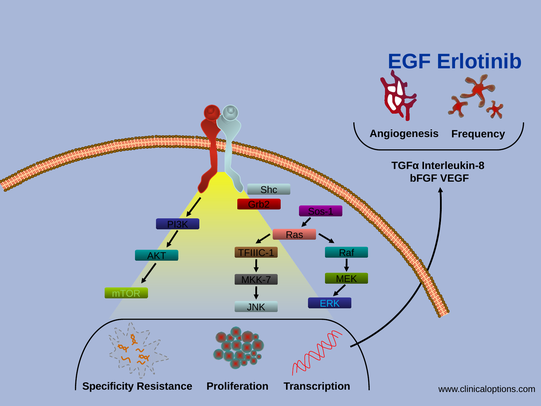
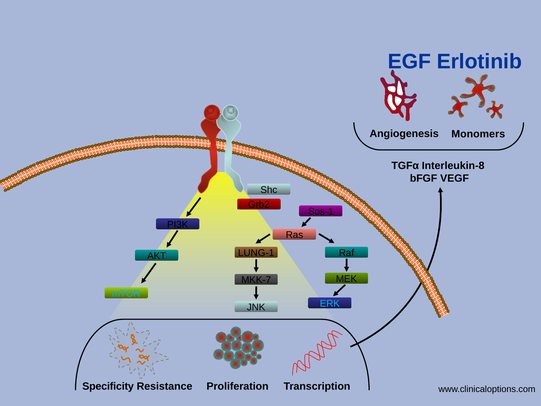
Frequency: Frequency -> Monomers
TFIIIC-1: TFIIIC-1 -> LUNG-1
mTOR colour: light green -> light blue
